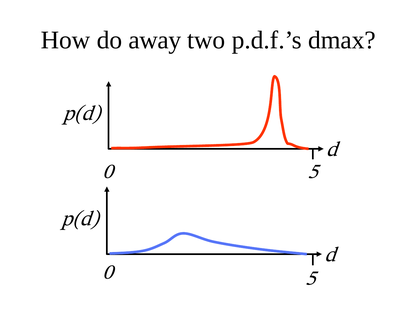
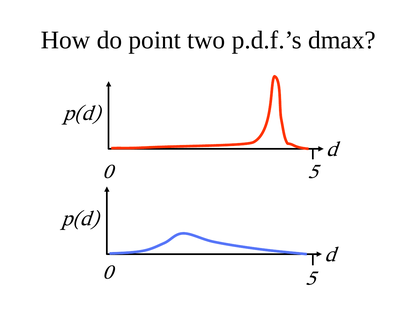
away: away -> point
